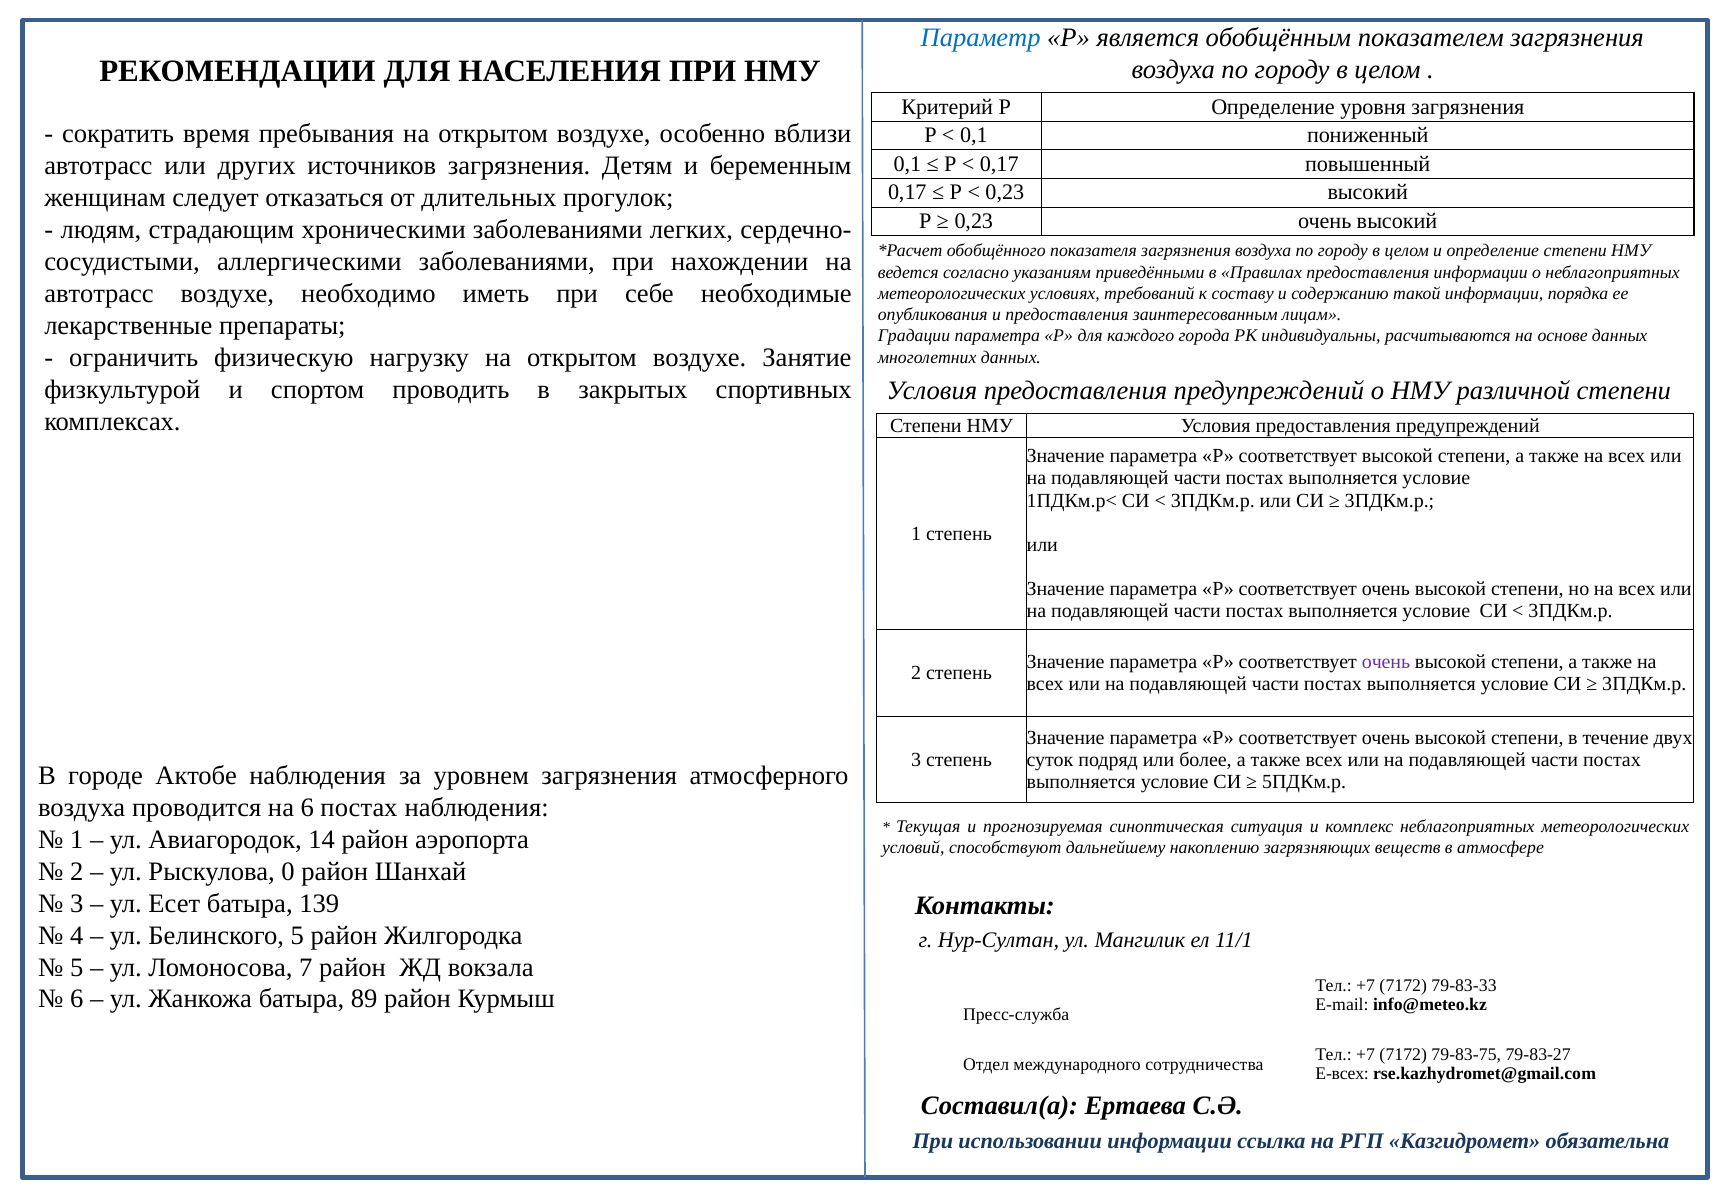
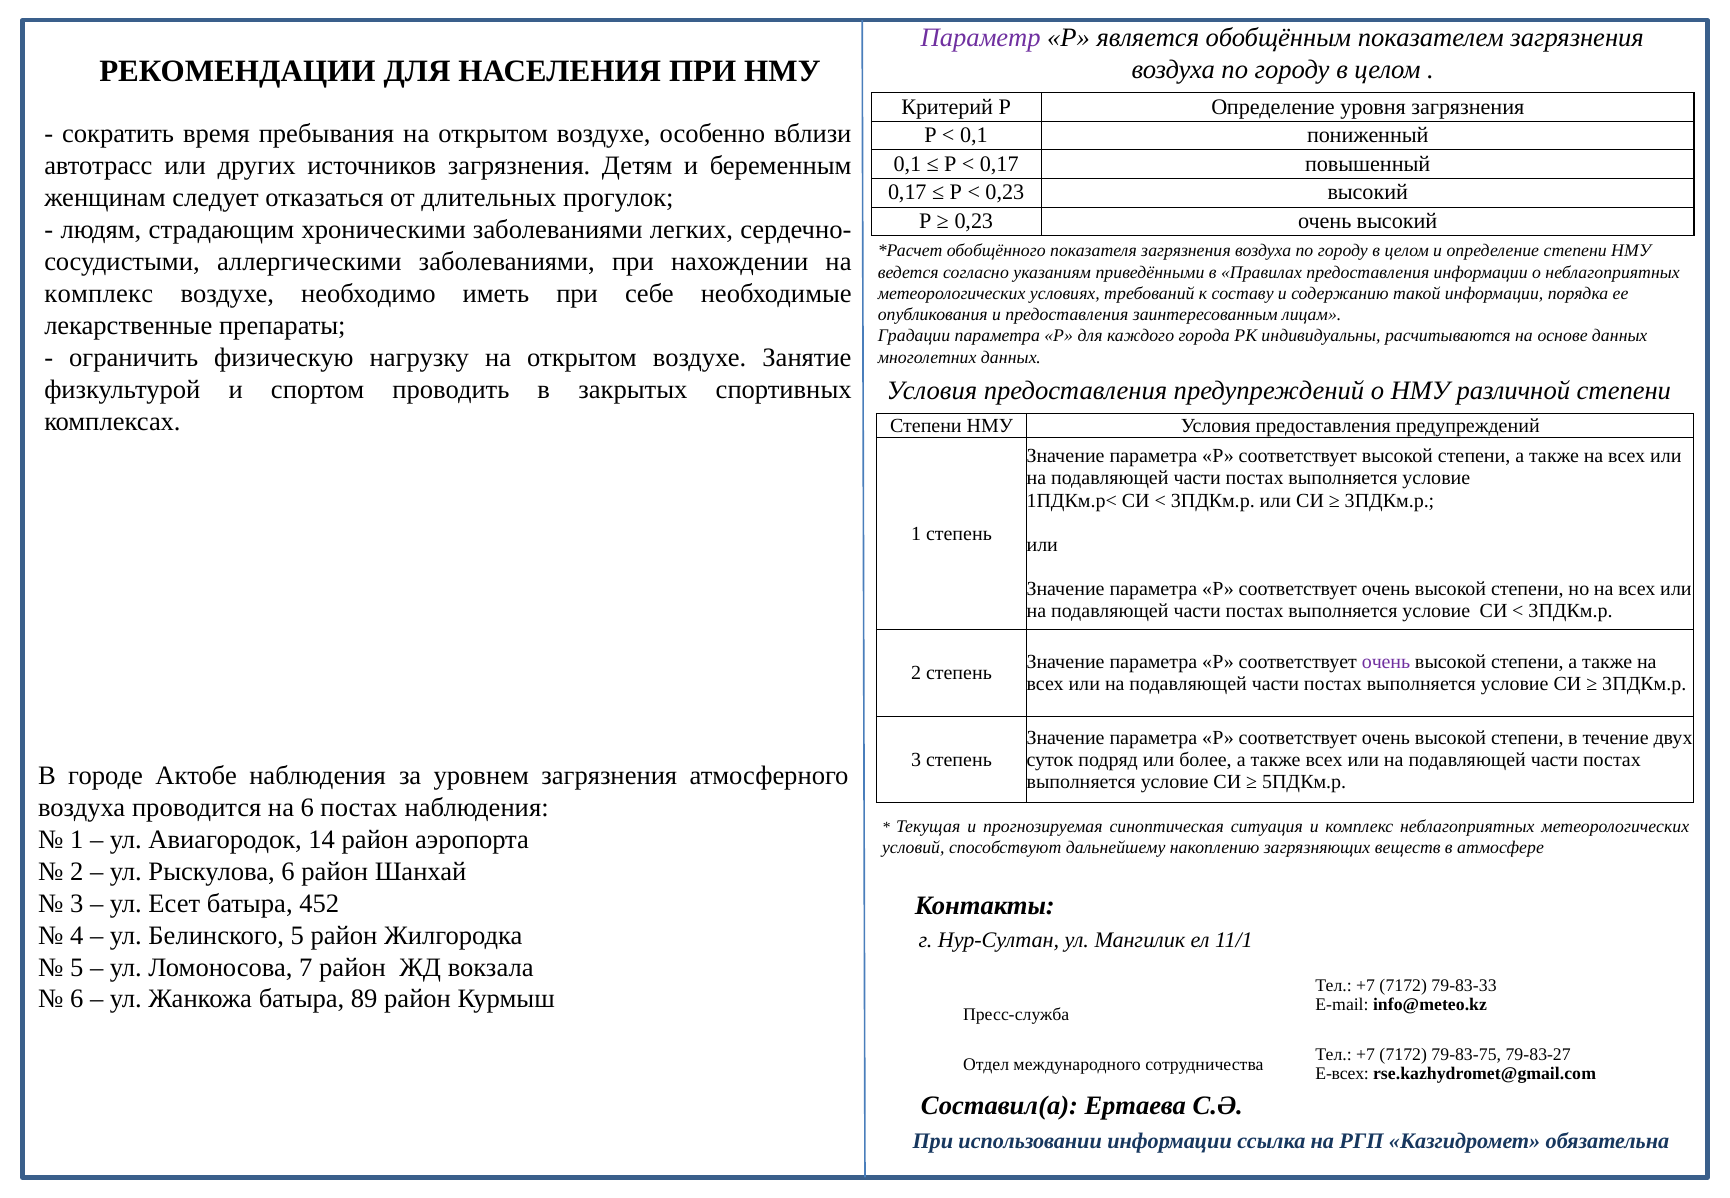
Параметр colour: blue -> purple
автотрасс at (99, 294): автотрасс -> комплекс
Рыскулова 0: 0 -> 6
139: 139 -> 452
